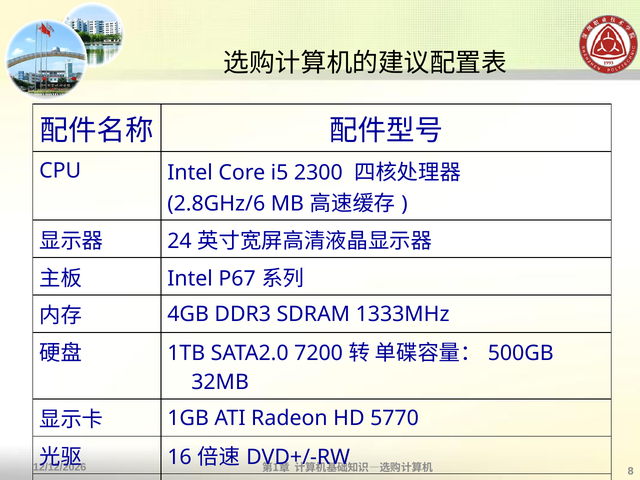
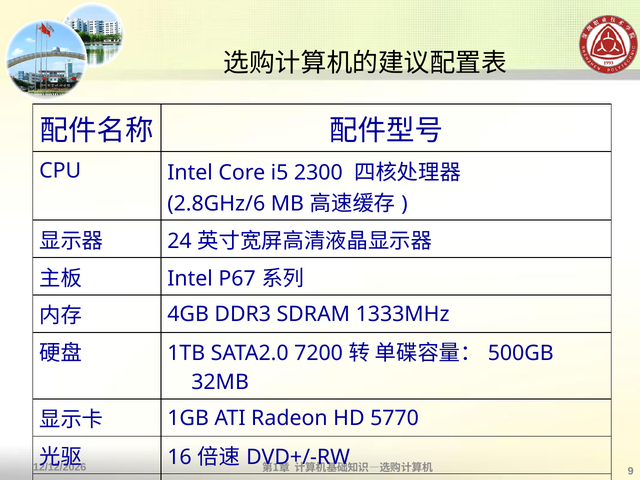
8: 8 -> 9
